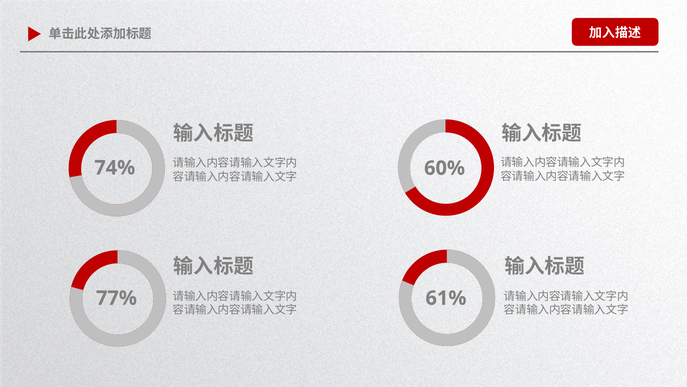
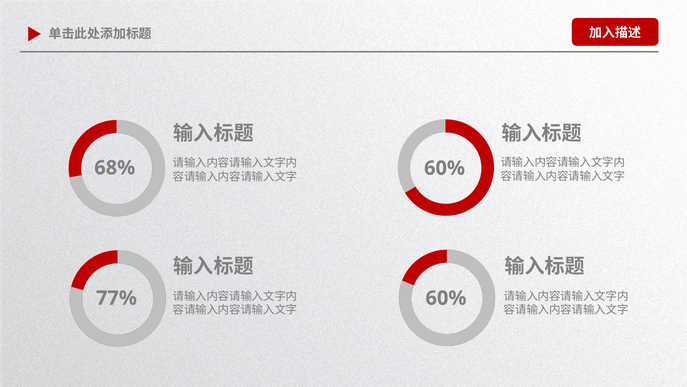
74%: 74% -> 68%
77% 61%: 61% -> 60%
